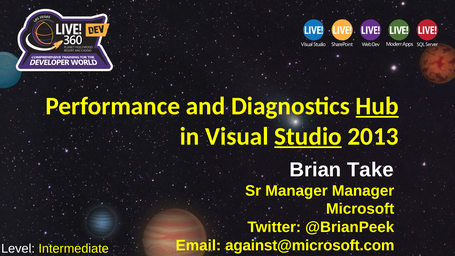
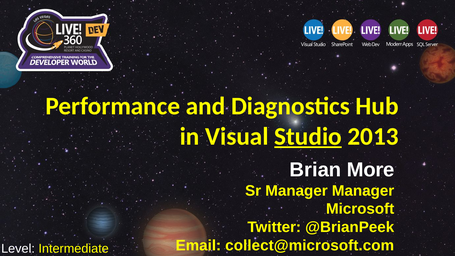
Hub underline: present -> none
Take: Take -> More
against@microsoft.com: against@microsoft.com -> collect@microsoft.com
